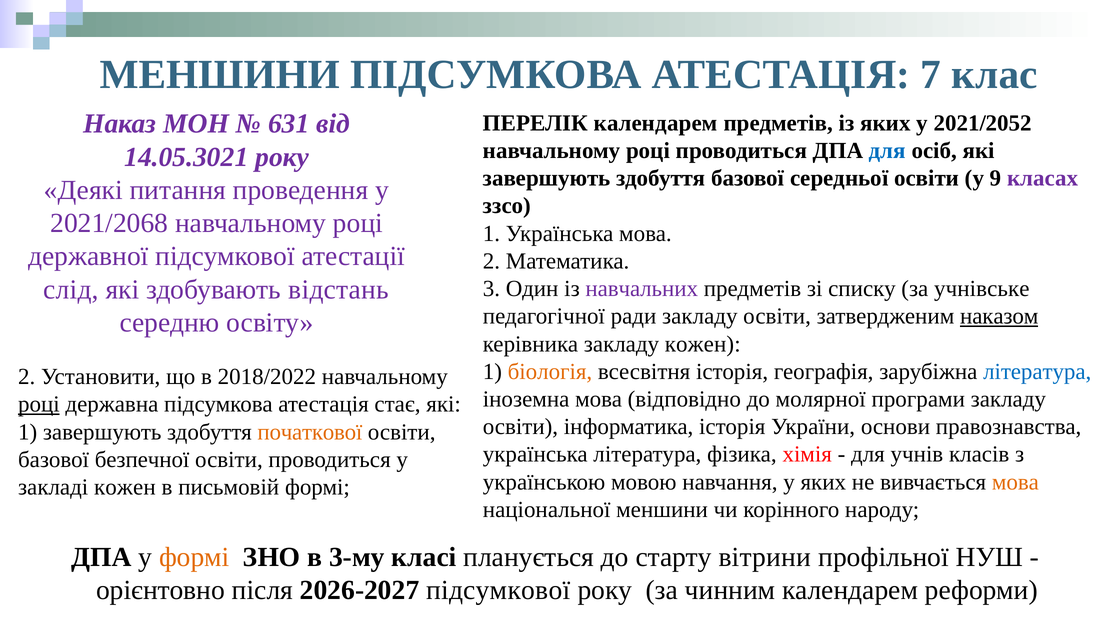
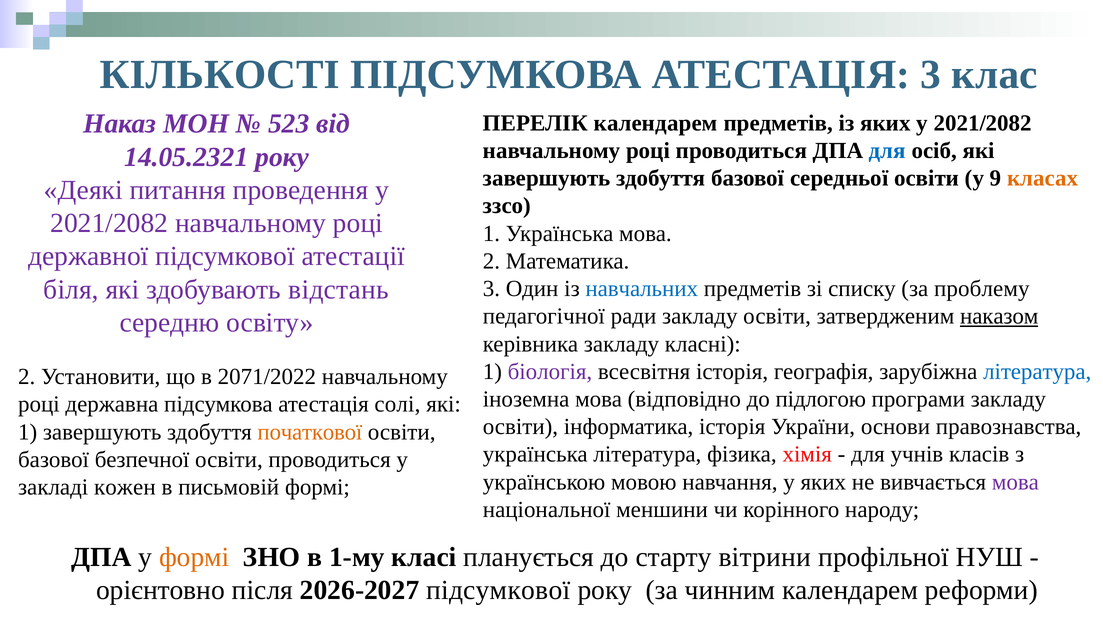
МЕНШИНИ at (220, 75): МЕНШИНИ -> КІЛЬКОСТІ
АТЕСТАЦІЯ 7: 7 -> 3
631: 631 -> 523
яких у 2021/2052: 2021/2052 -> 2021/2082
14.05.3021: 14.05.3021 -> 14.05.2321
класах colour: purple -> orange
2021/2068 at (109, 223): 2021/2068 -> 2021/2082
слід: слід -> біля
навчальних colour: purple -> blue
учнівське: учнівське -> проблему
закладу кожен: кожен -> класні
біологія colour: orange -> purple
2018/2022: 2018/2022 -> 2071/2022
молярної: молярної -> підлогою
році at (39, 404) underline: present -> none
стає: стає -> солі
мова at (1015, 482) colour: orange -> purple
3-му: 3-му -> 1-му
